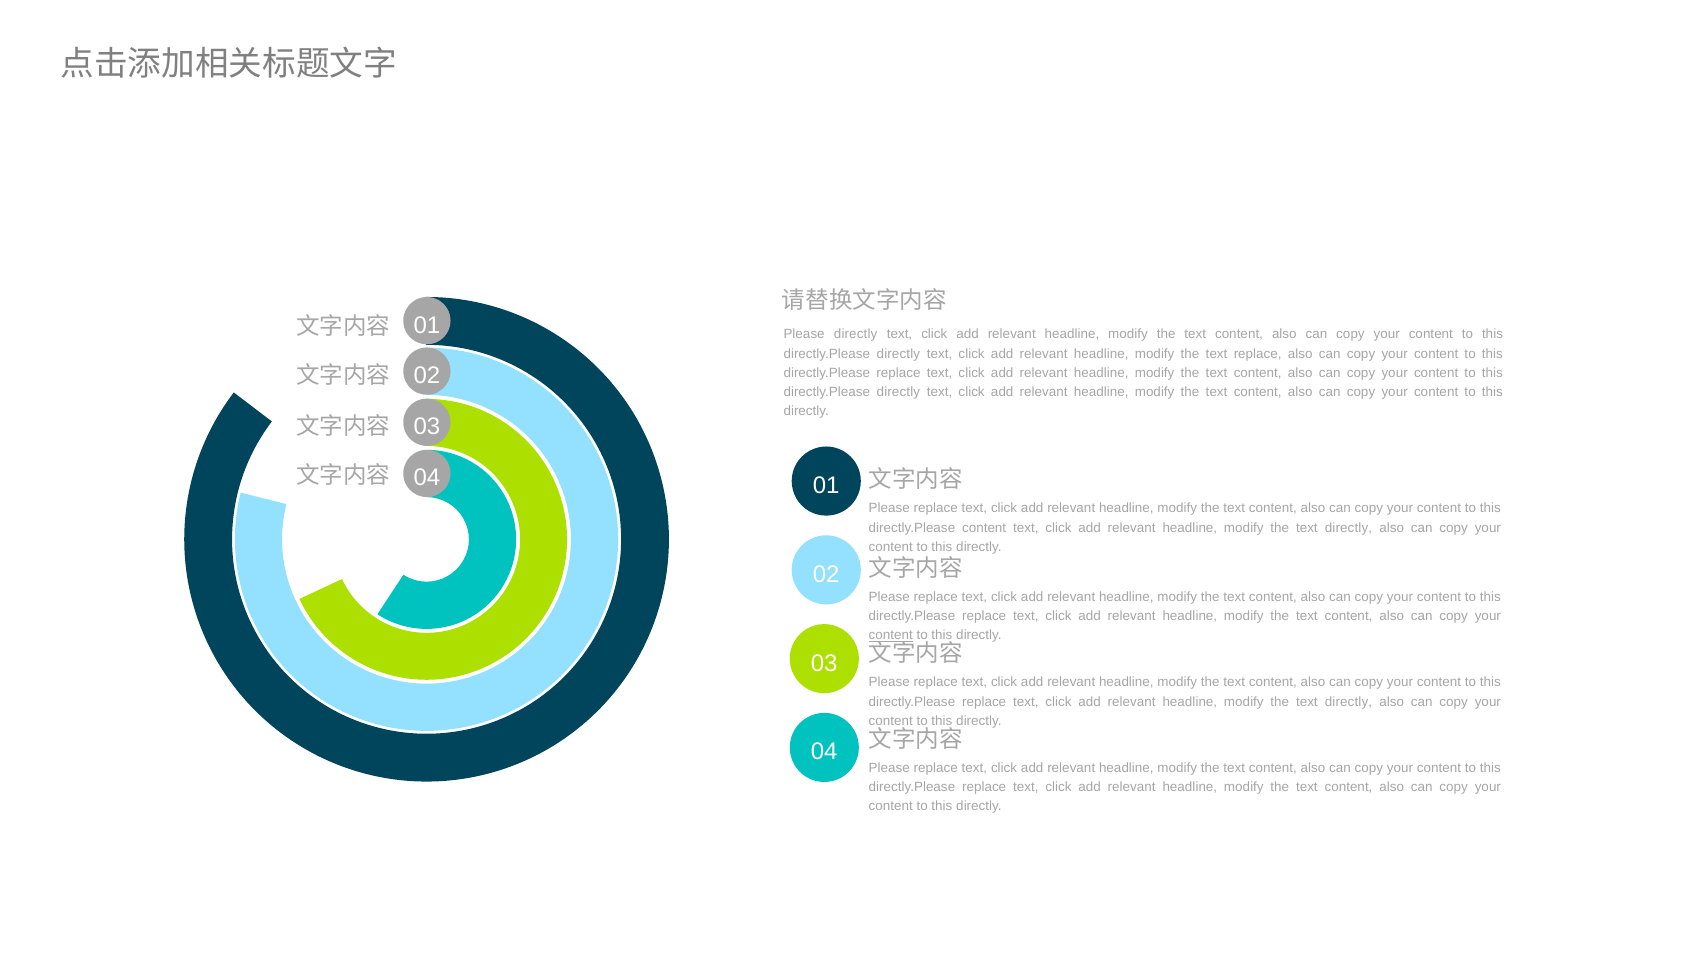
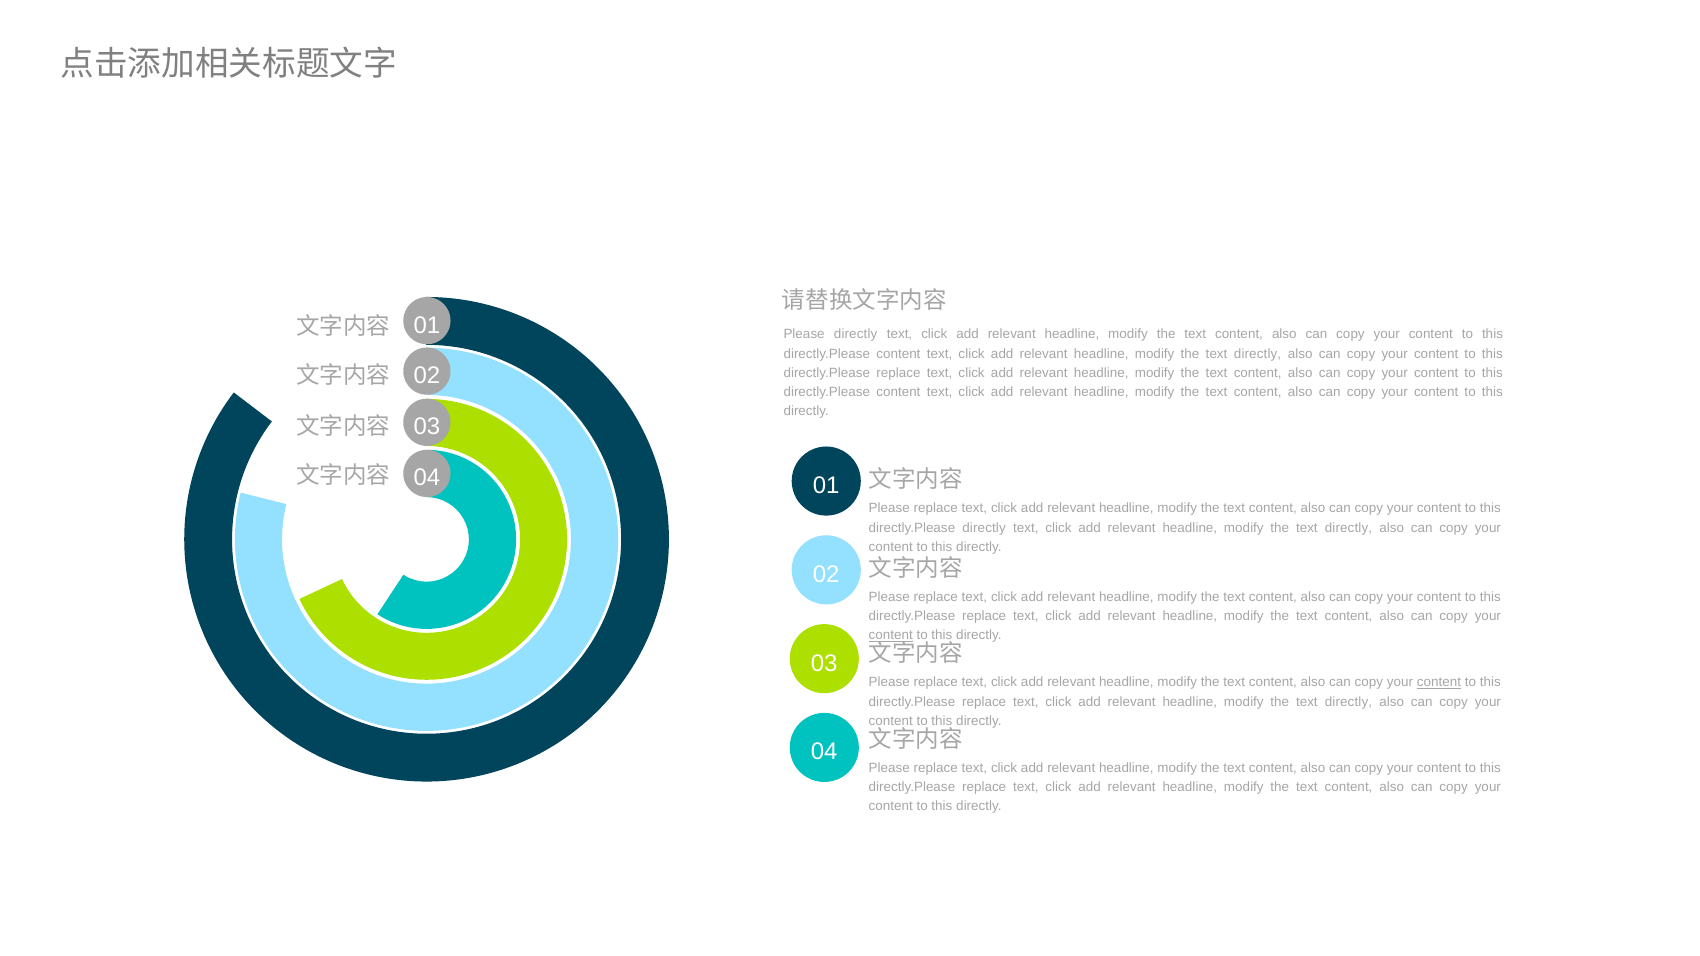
directly at (898, 354): directly -> content
replace at (1258, 354): replace -> directly
directly at (898, 392): directly -> content
directly.Please content: content -> directly
content at (1439, 682) underline: none -> present
